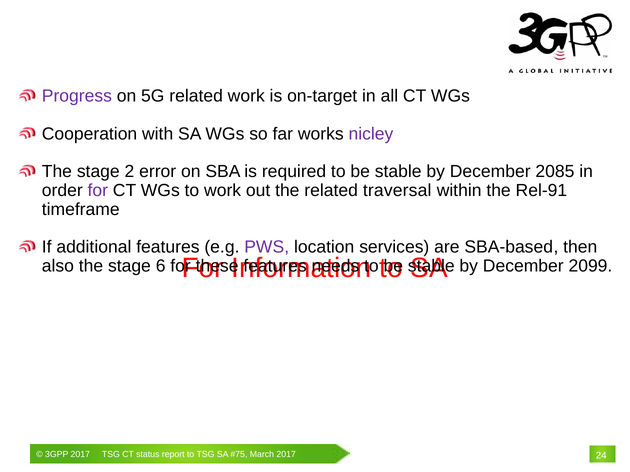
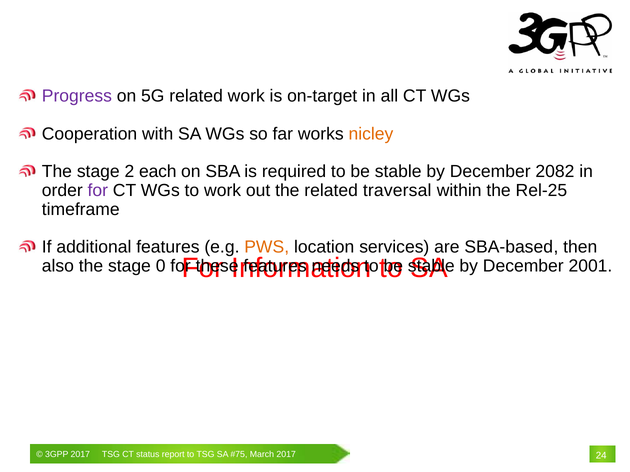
nicley colour: purple -> orange
error: error -> each
2085: 2085 -> 2082
Rel-91: Rel-91 -> Rel-25
PWS colour: purple -> orange
6: 6 -> 0
2099: 2099 -> 2001
